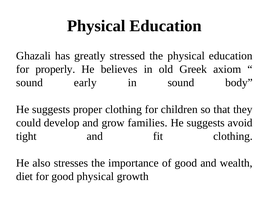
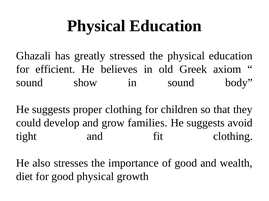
properly: properly -> efficient
early: early -> show
